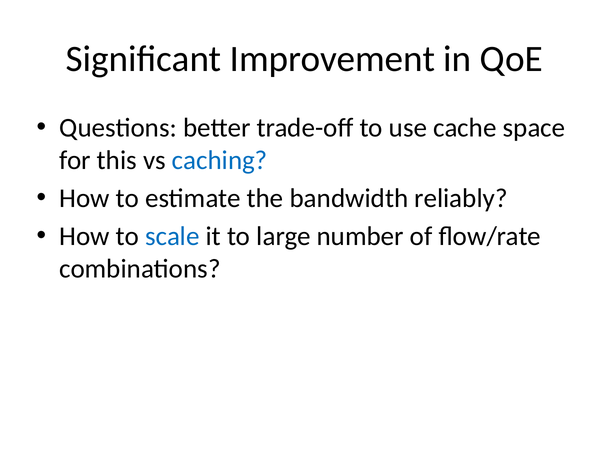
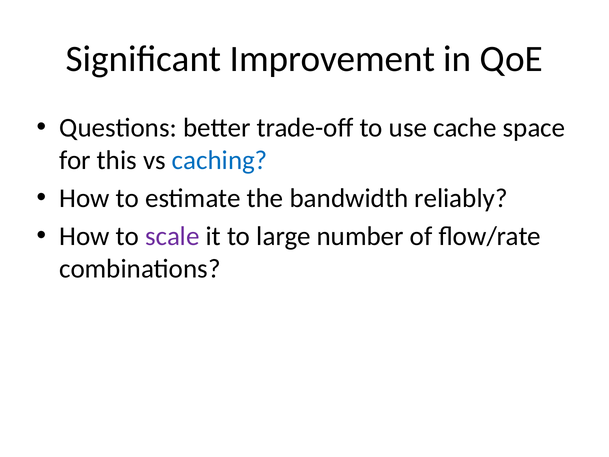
scale colour: blue -> purple
